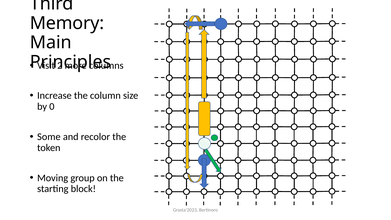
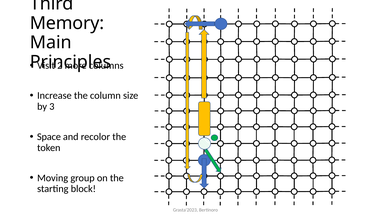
0: 0 -> 3
Some: Some -> Space
